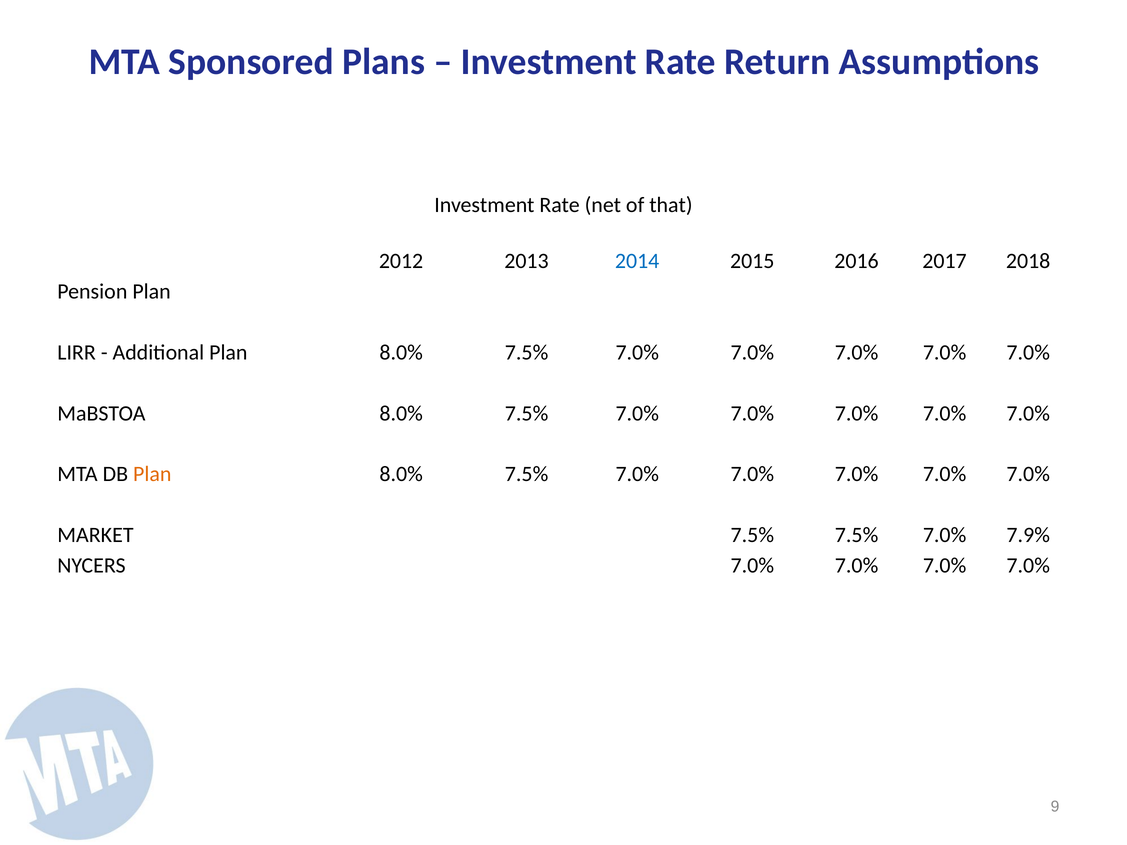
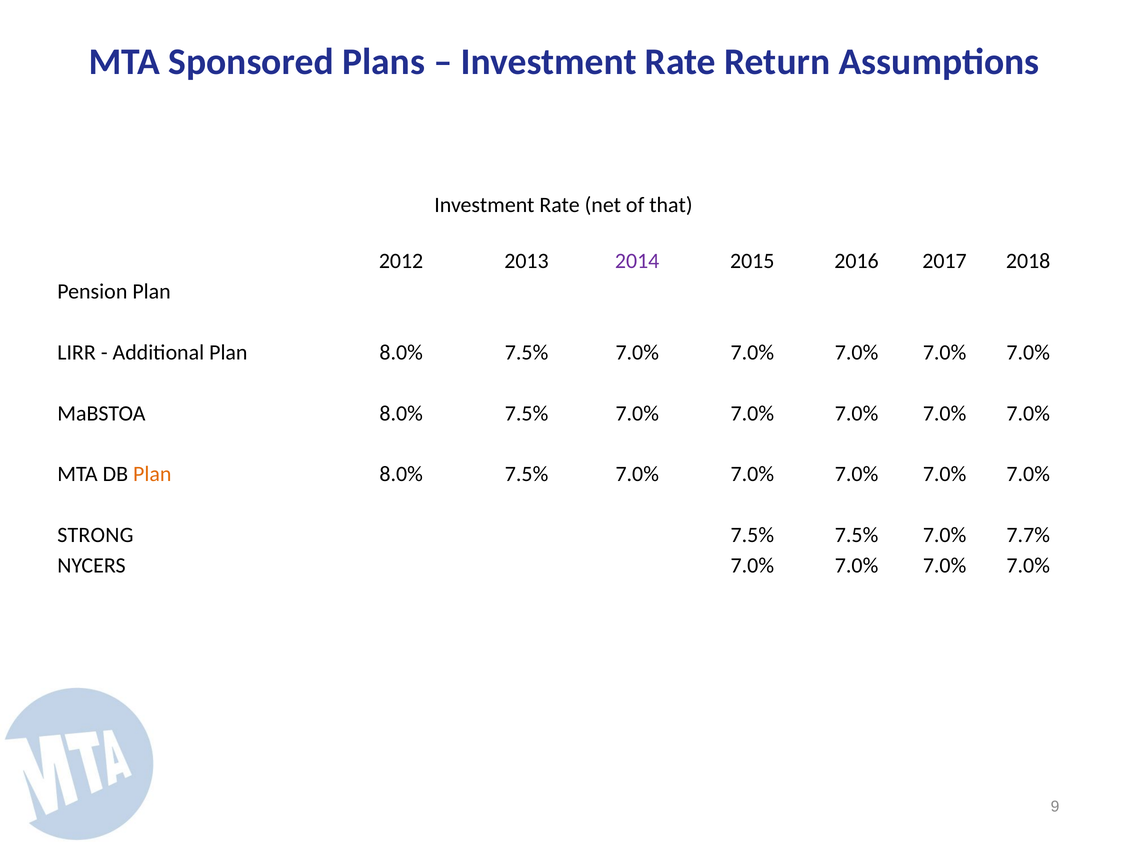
2014 colour: blue -> purple
MARKET: MARKET -> STRONG
7.9%: 7.9% -> 7.7%
